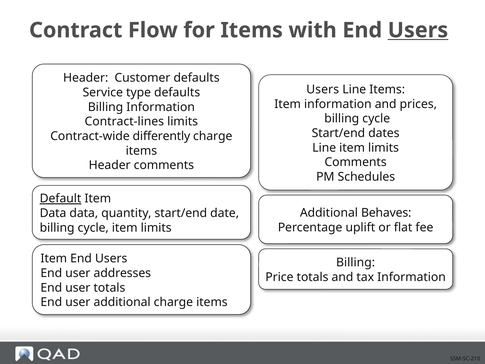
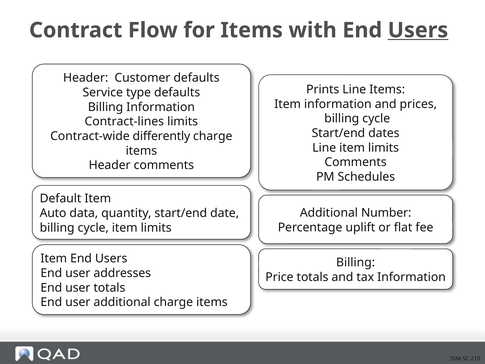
Users at (323, 89): Users -> Prints
Default underline: present -> none
Behaves: Behaves -> Number
Data at (53, 213): Data -> Auto
